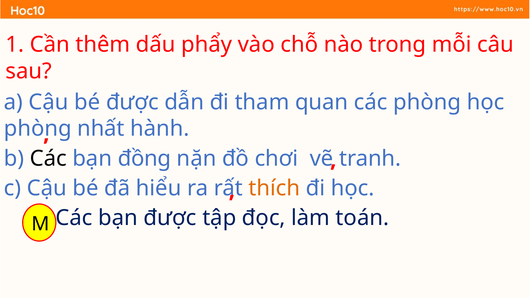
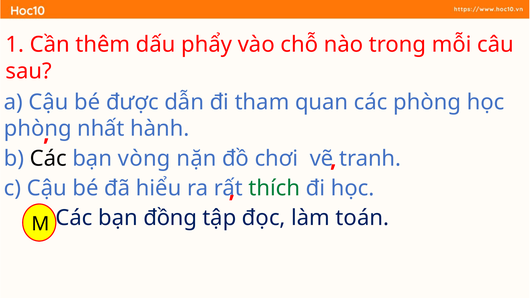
đồng: đồng -> vòng
thích colour: orange -> green
bạn được: được -> đồng
